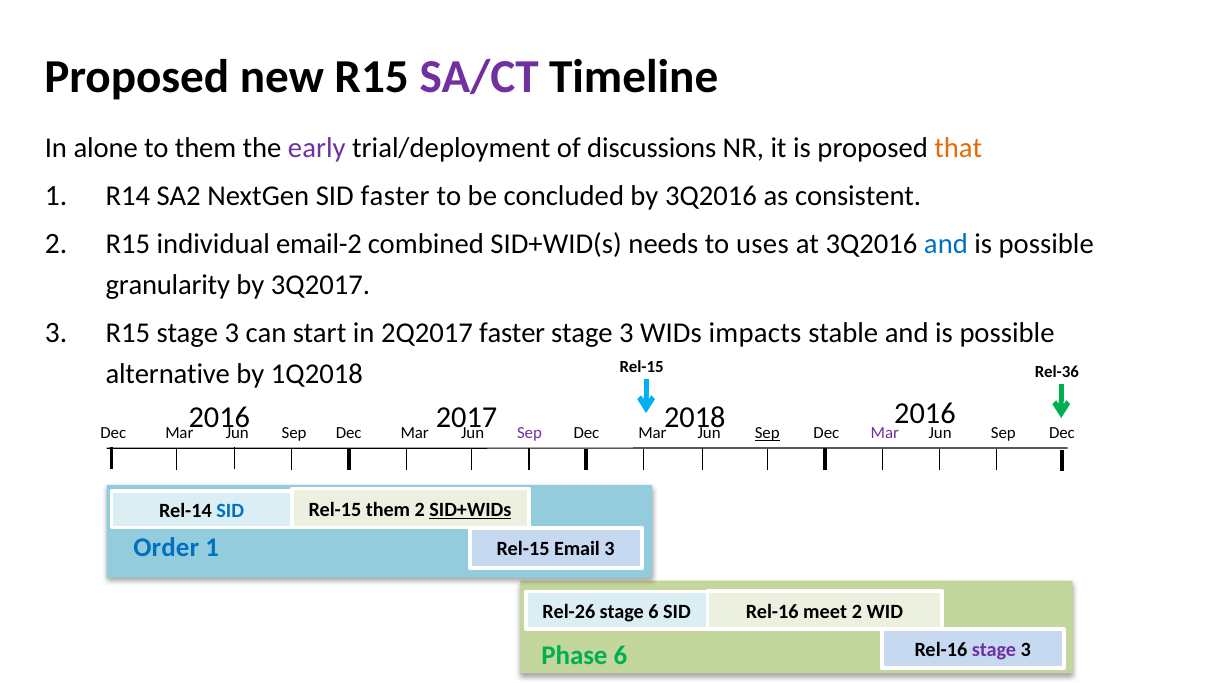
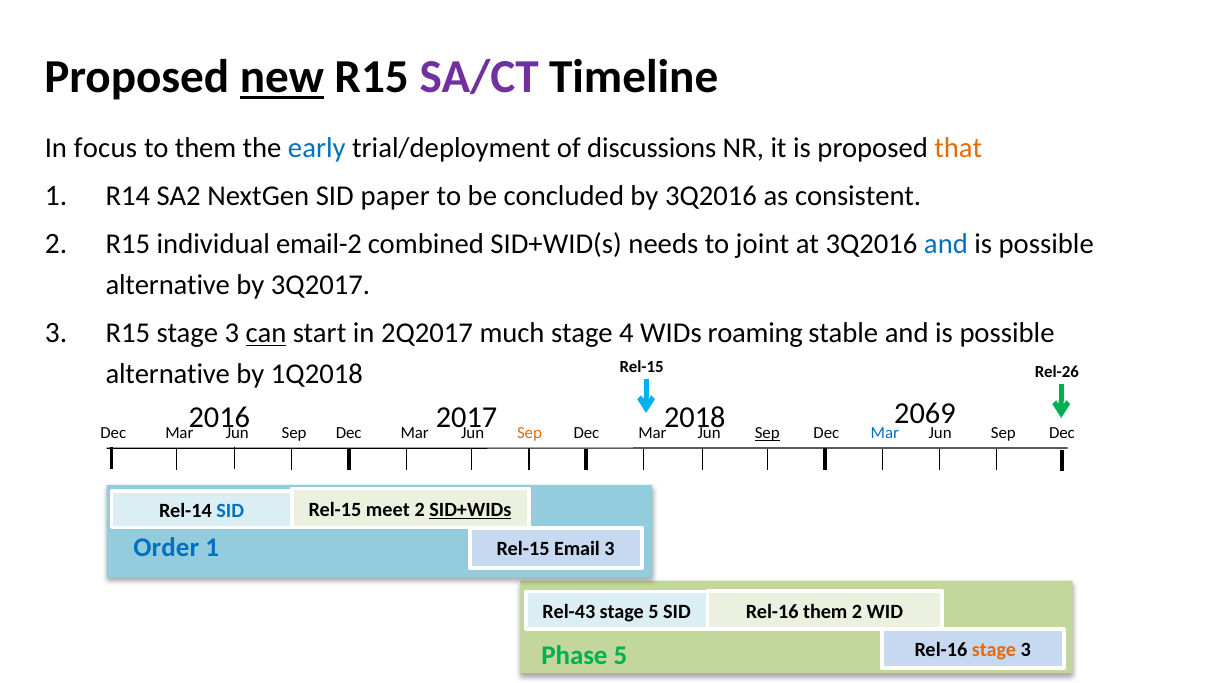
new underline: none -> present
alone: alone -> focus
early colour: purple -> blue
SID faster: faster -> paper
uses: uses -> joint
granularity at (168, 285): granularity -> alternative
can underline: none -> present
2Q2017 faster: faster -> much
3 at (626, 333): 3 -> 4
impacts: impacts -> roaming
Rel-36: Rel-36 -> Rel-26
2016 at (925, 413): 2016 -> 2069
Sep at (529, 433) colour: purple -> orange
Mar at (885, 433) colour: purple -> blue
Rel-15 them: them -> meet
Rel-26: Rel-26 -> Rel-43
stage 6: 6 -> 5
Rel-16 meet: meet -> them
stage at (994, 650) colour: purple -> orange
Phase 6: 6 -> 5
